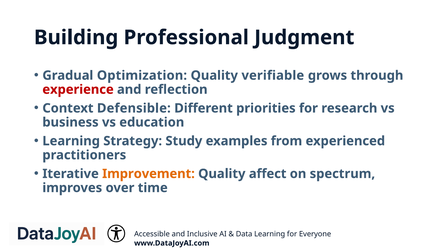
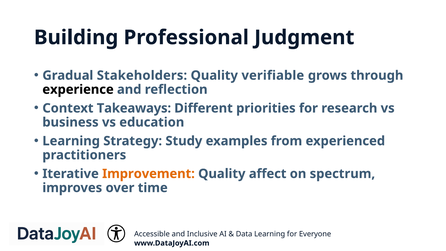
Optimization: Optimization -> Stakeholders
experience colour: red -> black
Defensible: Defensible -> Takeaways
